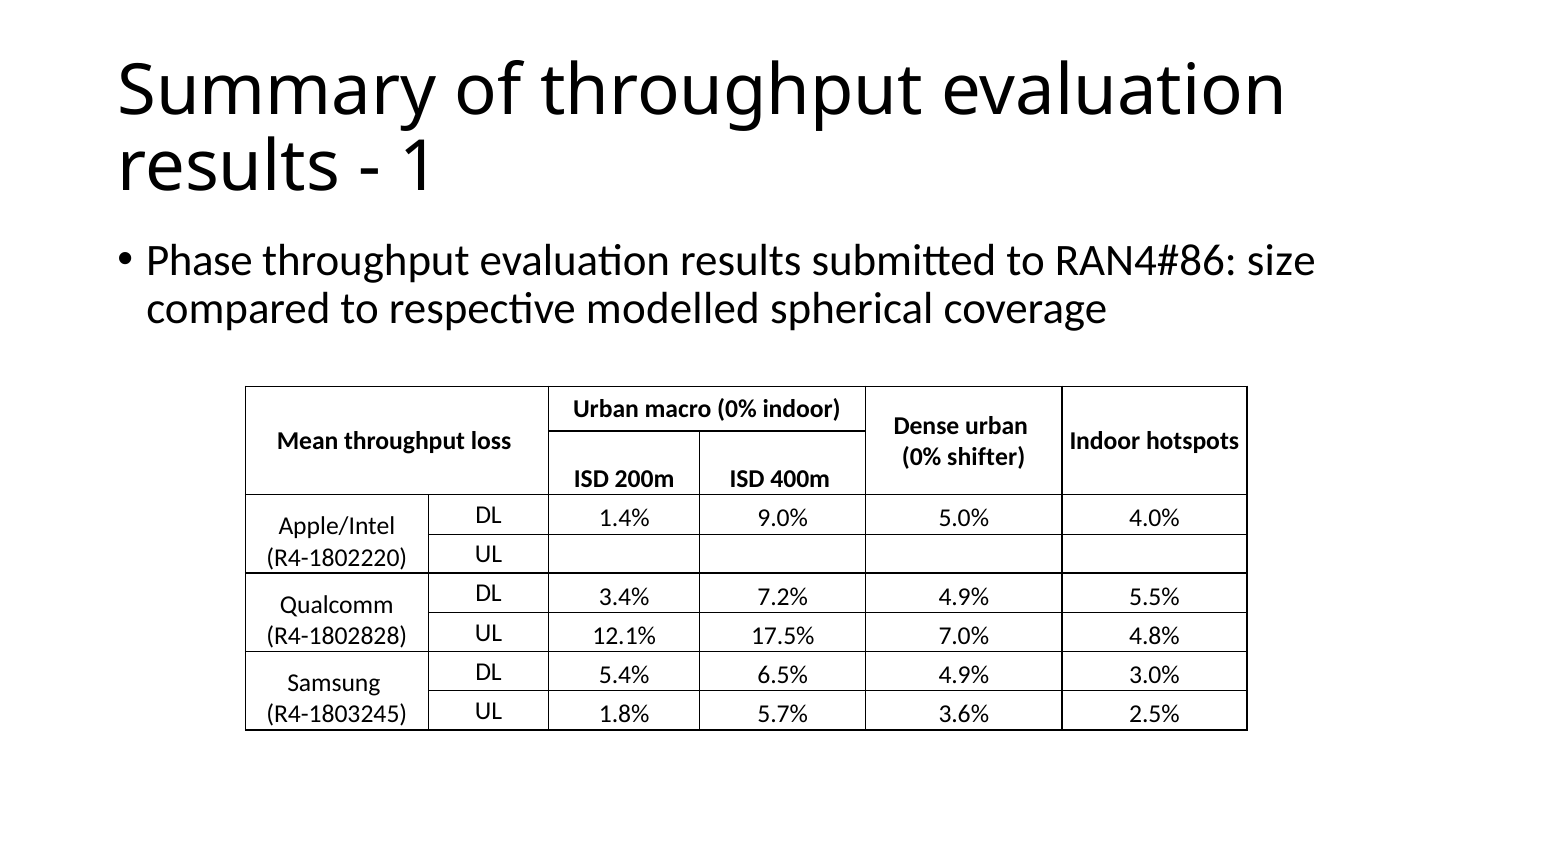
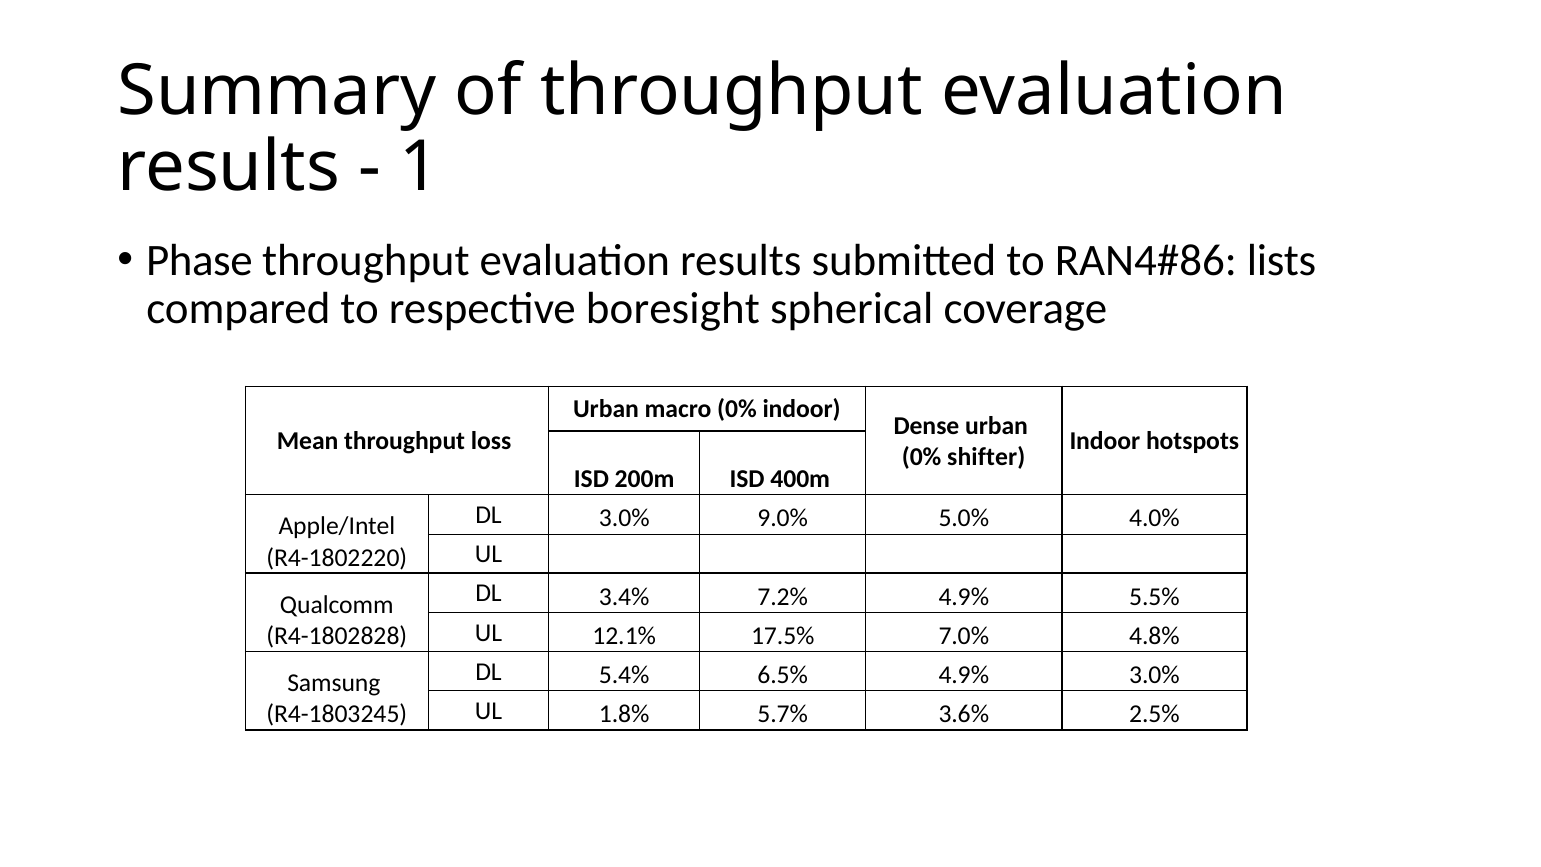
size: size -> lists
modelled: modelled -> boresight
DL 1.4%: 1.4% -> 3.0%
